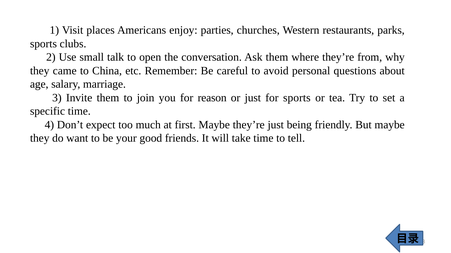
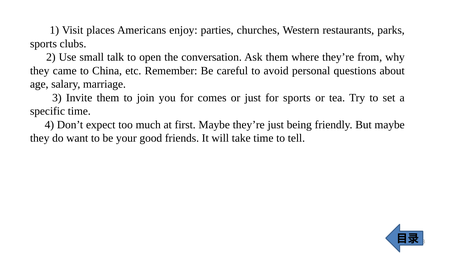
reason: reason -> comes
